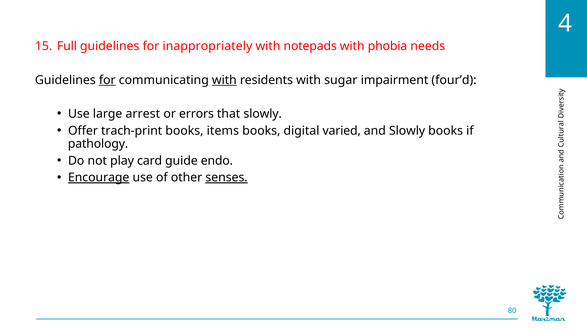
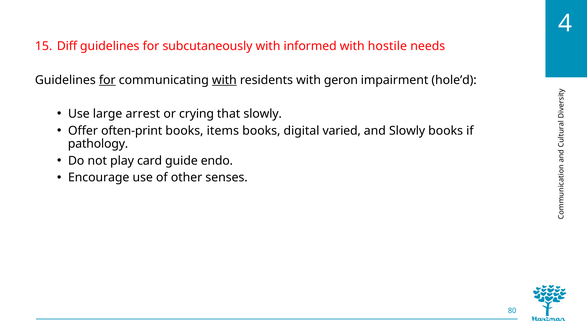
Full: Full -> Diff
inappropriately: inappropriately -> subcutaneously
notepads: notepads -> informed
phobia: phobia -> hostile
sugar: sugar -> geron
four’d: four’d -> hole’d
errors: errors -> crying
trach-print: trach-print -> often-print
Encourage underline: present -> none
senses underline: present -> none
